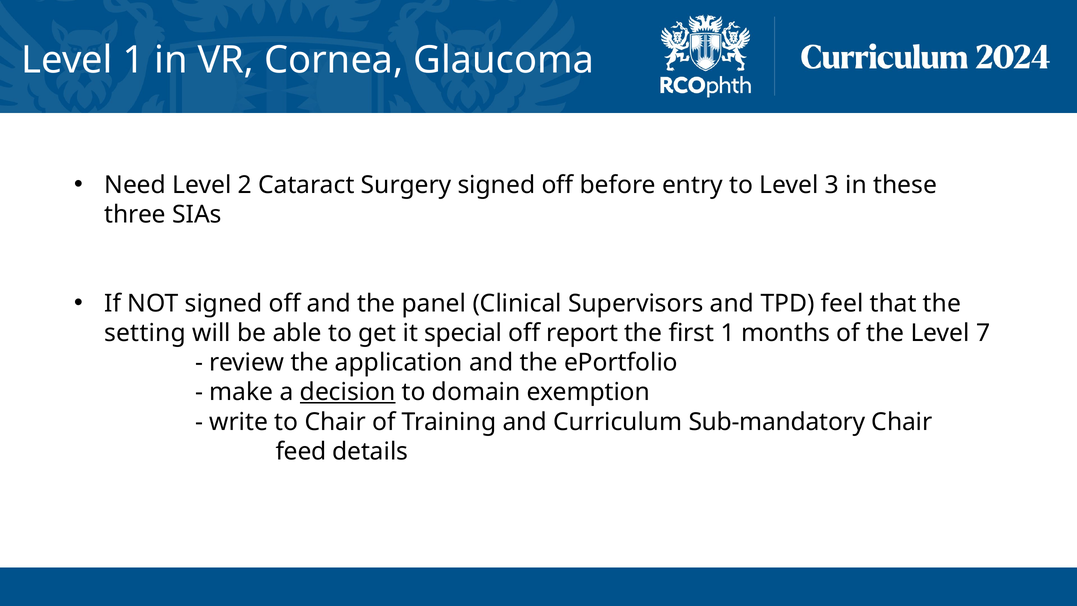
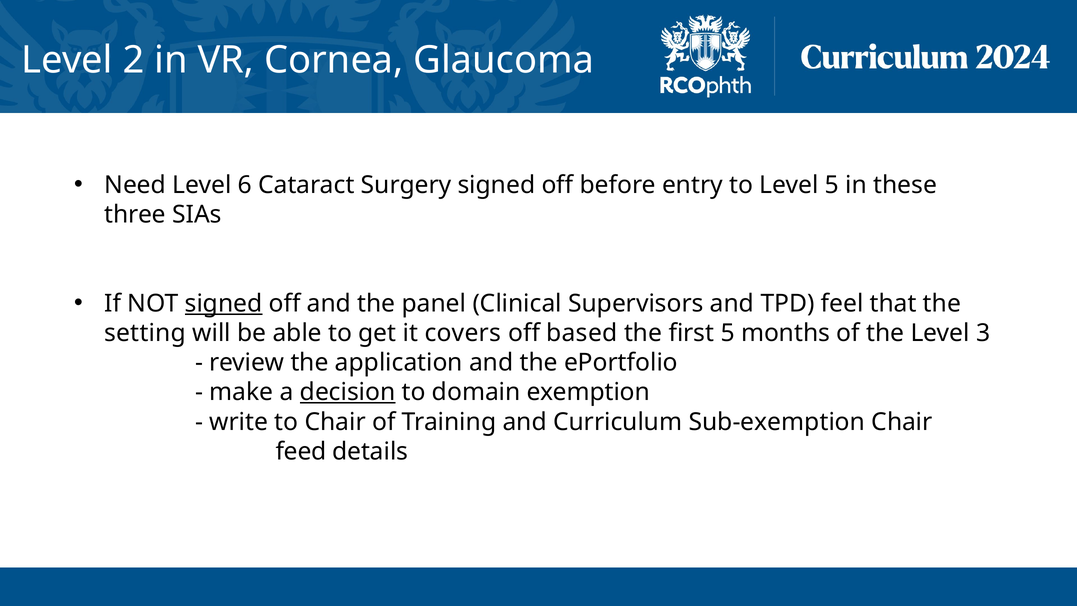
Level 1: 1 -> 2
2: 2 -> 6
Level 3: 3 -> 5
signed at (224, 303) underline: none -> present
special: special -> covers
report: report -> based
first 1: 1 -> 5
7: 7 -> 3
Sub-mandatory: Sub-mandatory -> Sub-exemption
